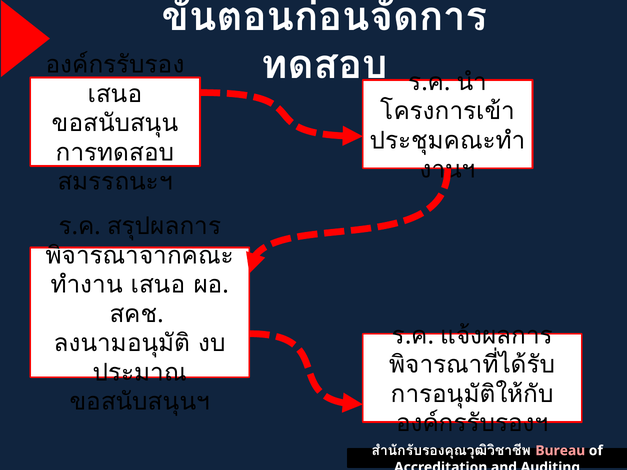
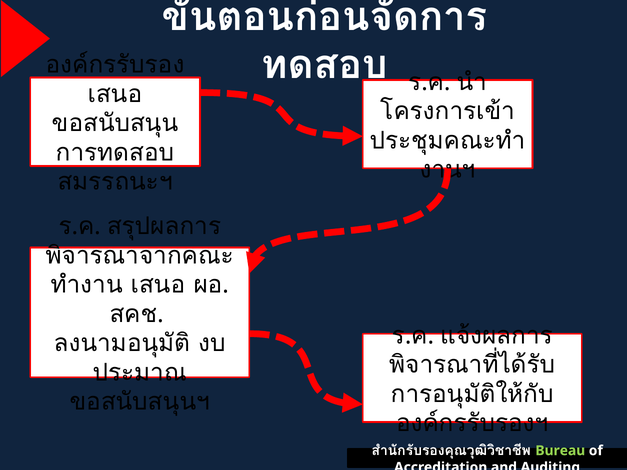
Bureau colour: pink -> light green
